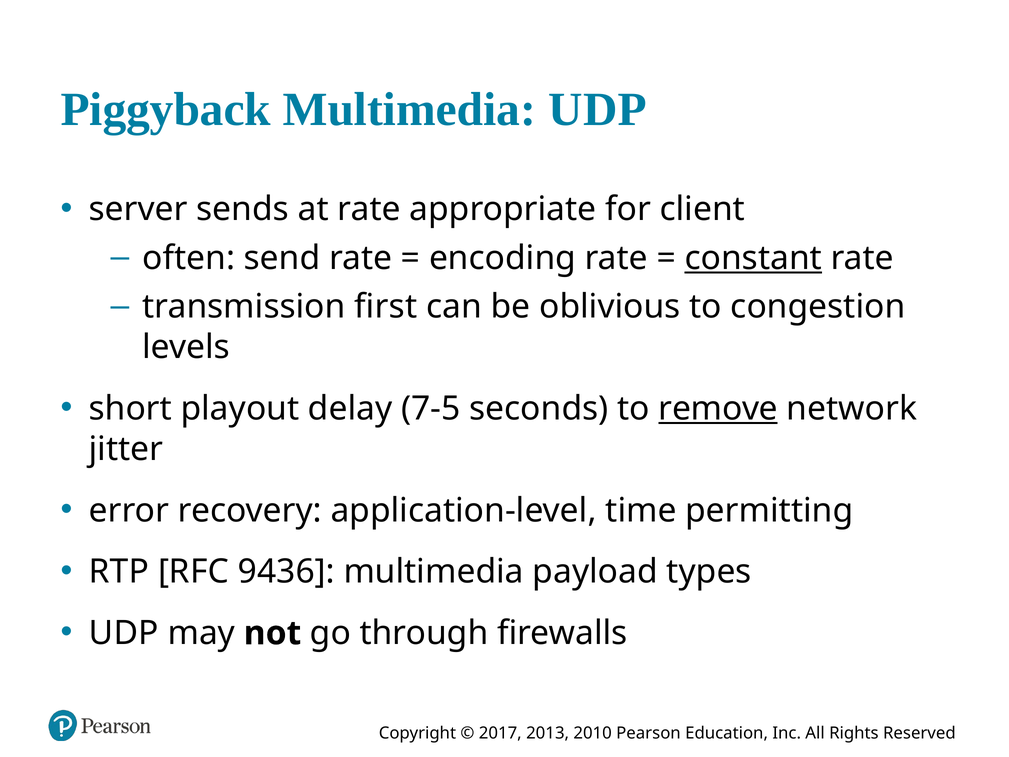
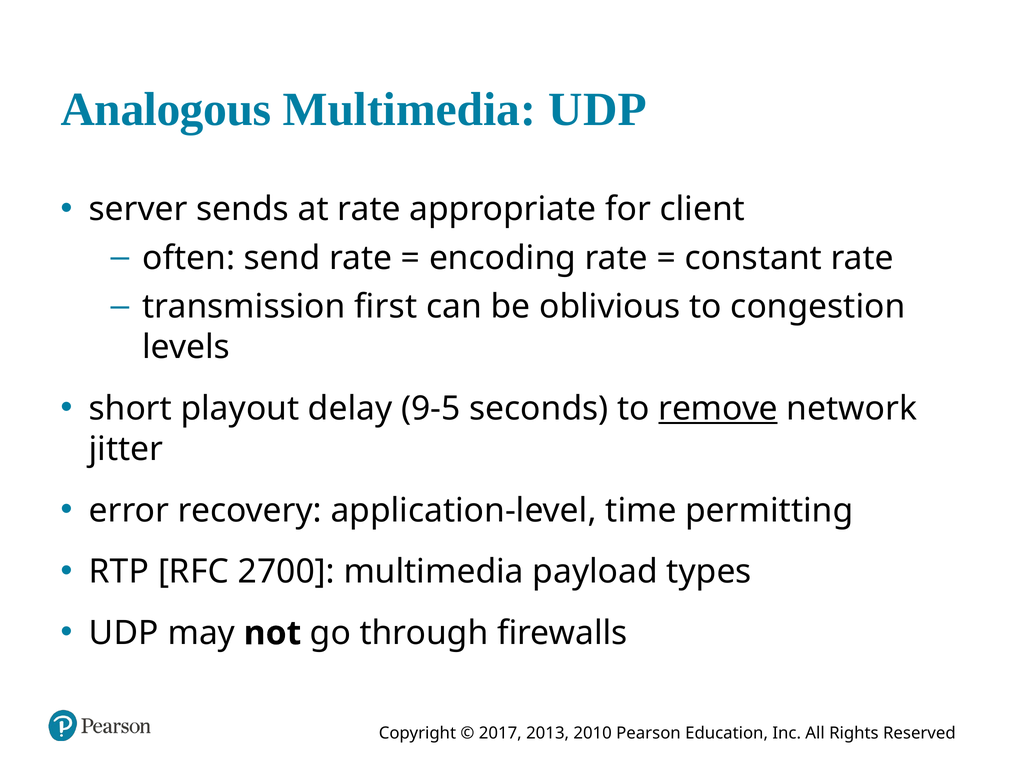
Piggyback: Piggyback -> Analogous
constant underline: present -> none
7-5: 7-5 -> 9-5
9436: 9436 -> 2700
